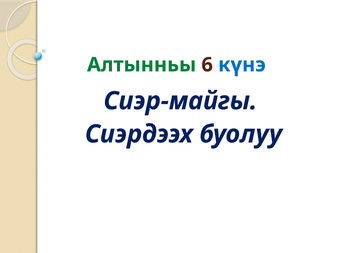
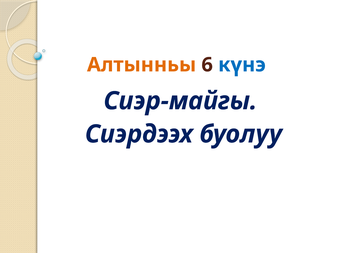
Алтынньы colour: green -> orange
